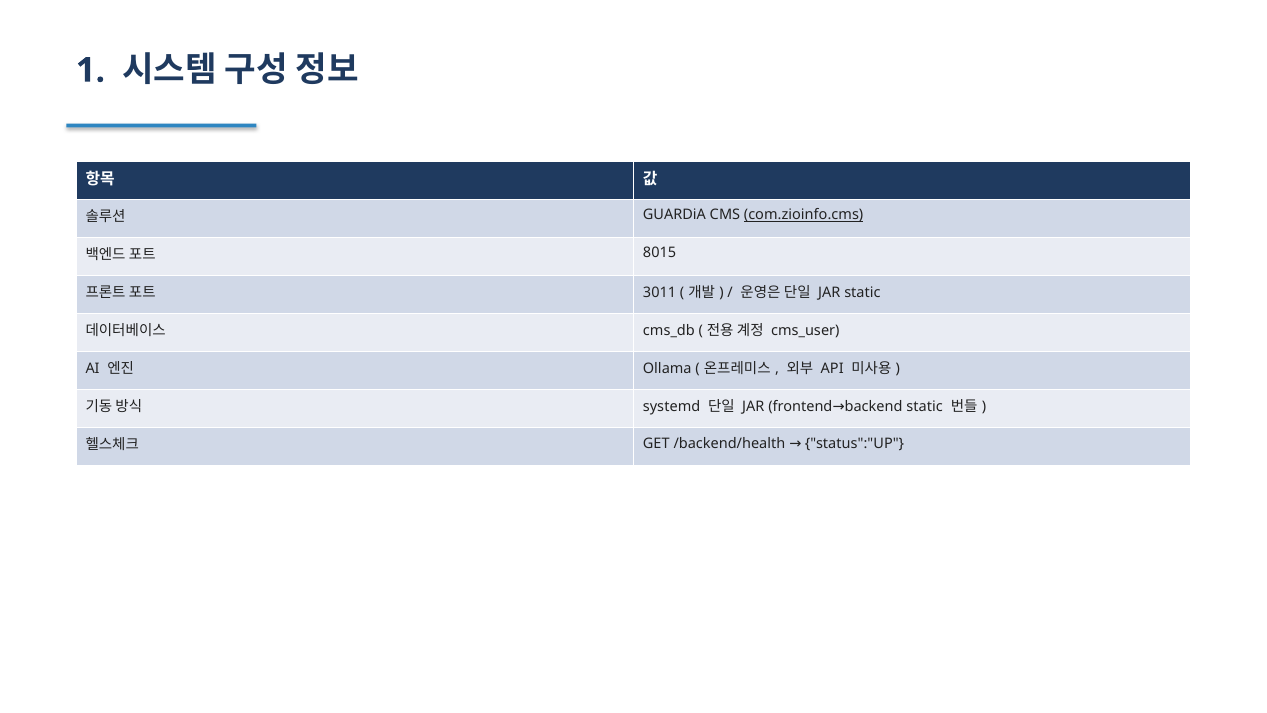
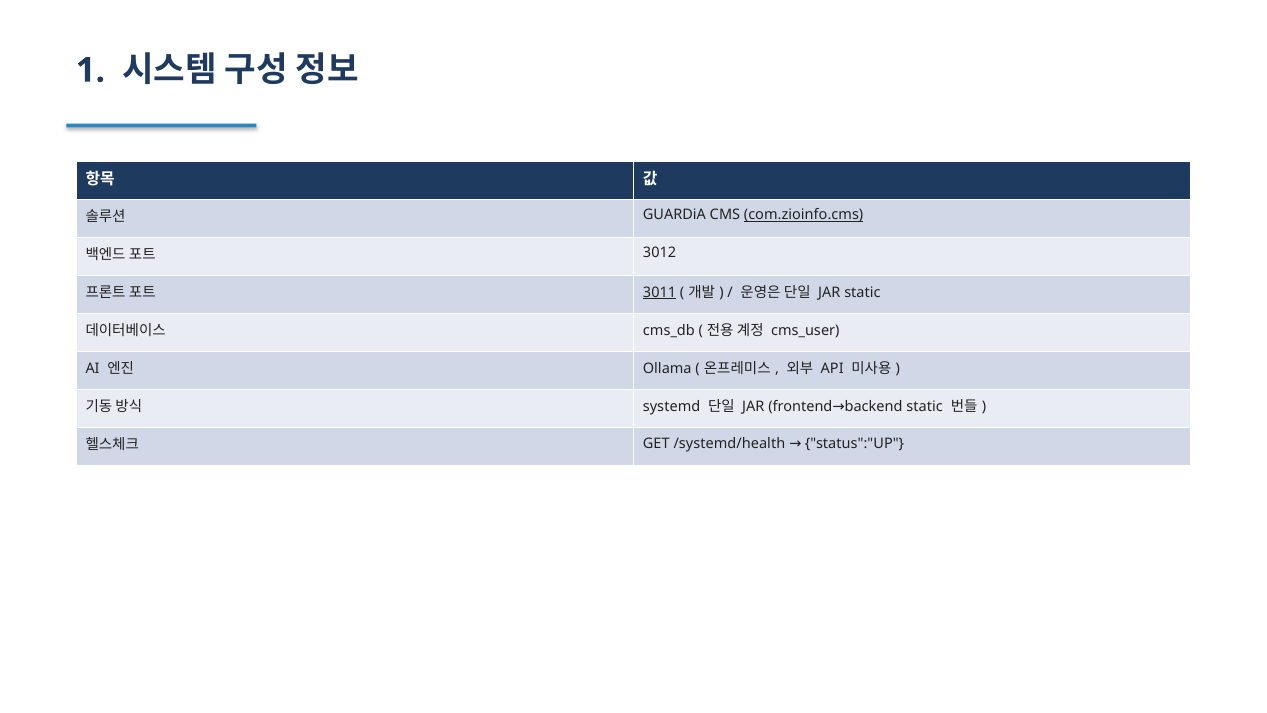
8015: 8015 -> 3012
3011 underline: none -> present
/backend/health: /backend/health -> /systemd/health
